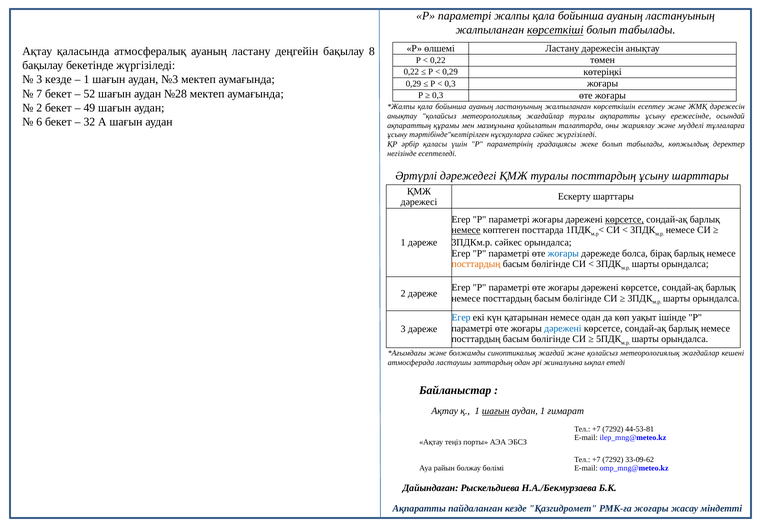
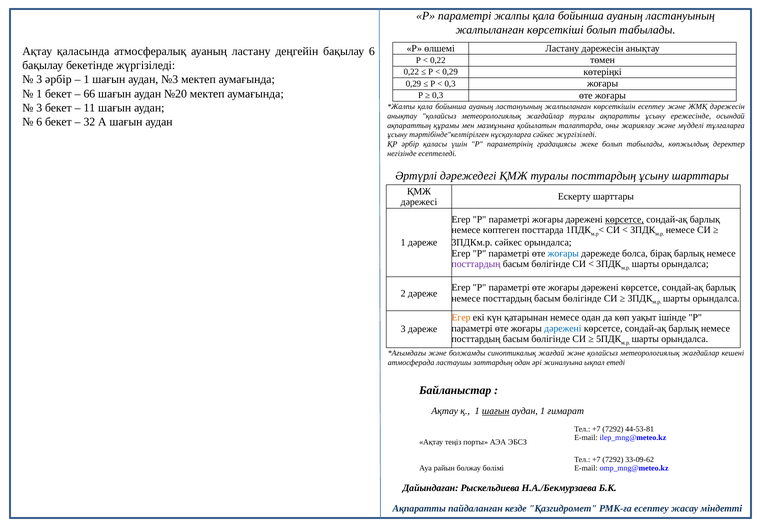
көрсеткіші underline: present -> none
бақылау 8: 8 -> 6
3 кезде: кезде -> әрбір
7 at (39, 94): 7 -> 1
52: 52 -> 66
№28: №28 -> №20
2 at (39, 108): 2 -> 3
49: 49 -> 11
немесе at (466, 230) underline: present -> none
посттардың at (476, 264) colour: orange -> purple
Егер at (461, 318) colour: blue -> orange
РМК-ға жоғары: жоғары -> есептеу
